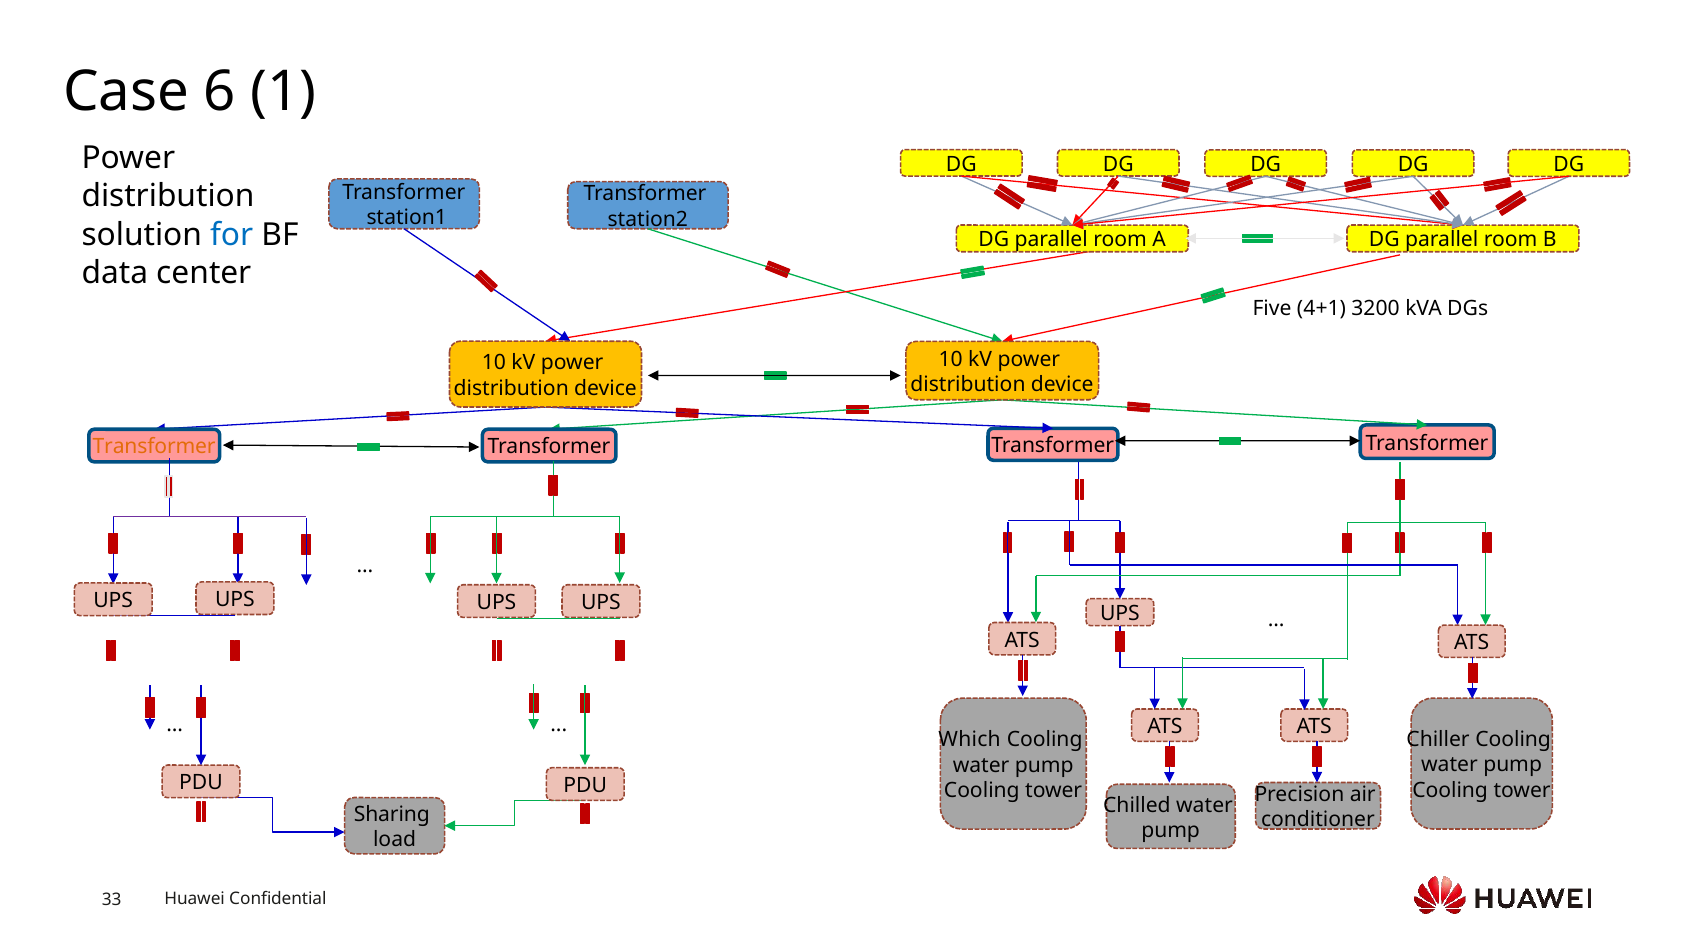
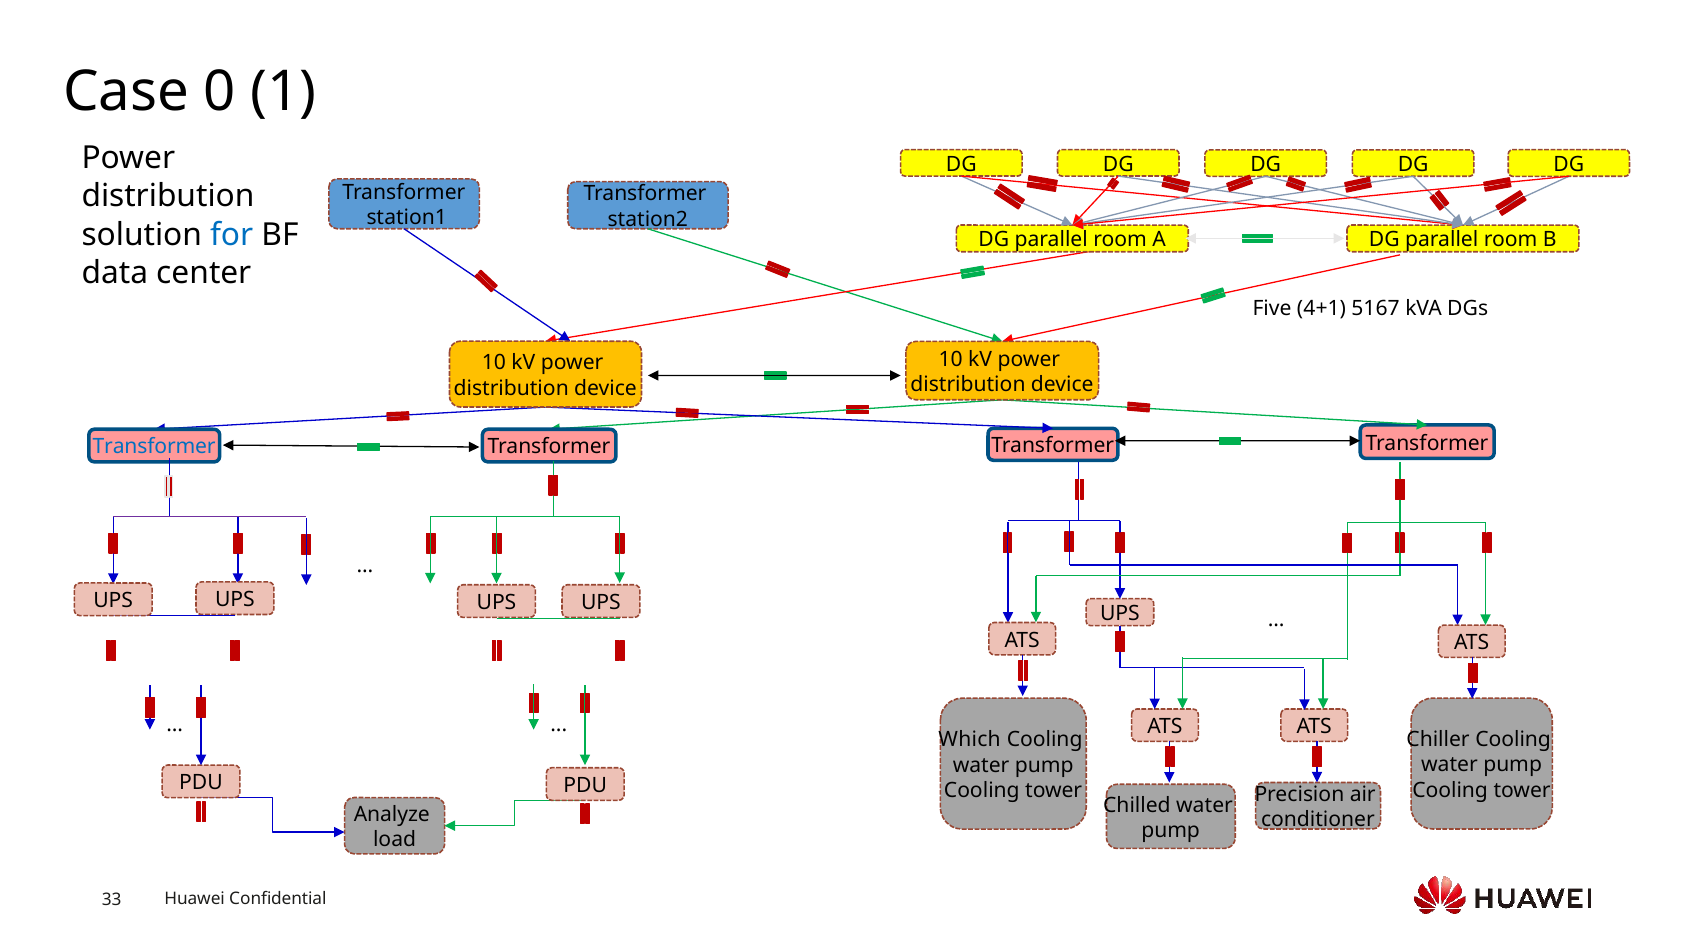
6: 6 -> 0
3200: 3200 -> 5167
Transformer at (154, 447) colour: orange -> blue
Sharing: Sharing -> Analyze
